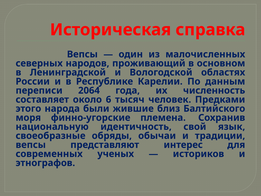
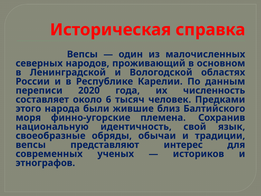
2064: 2064 -> 2020
